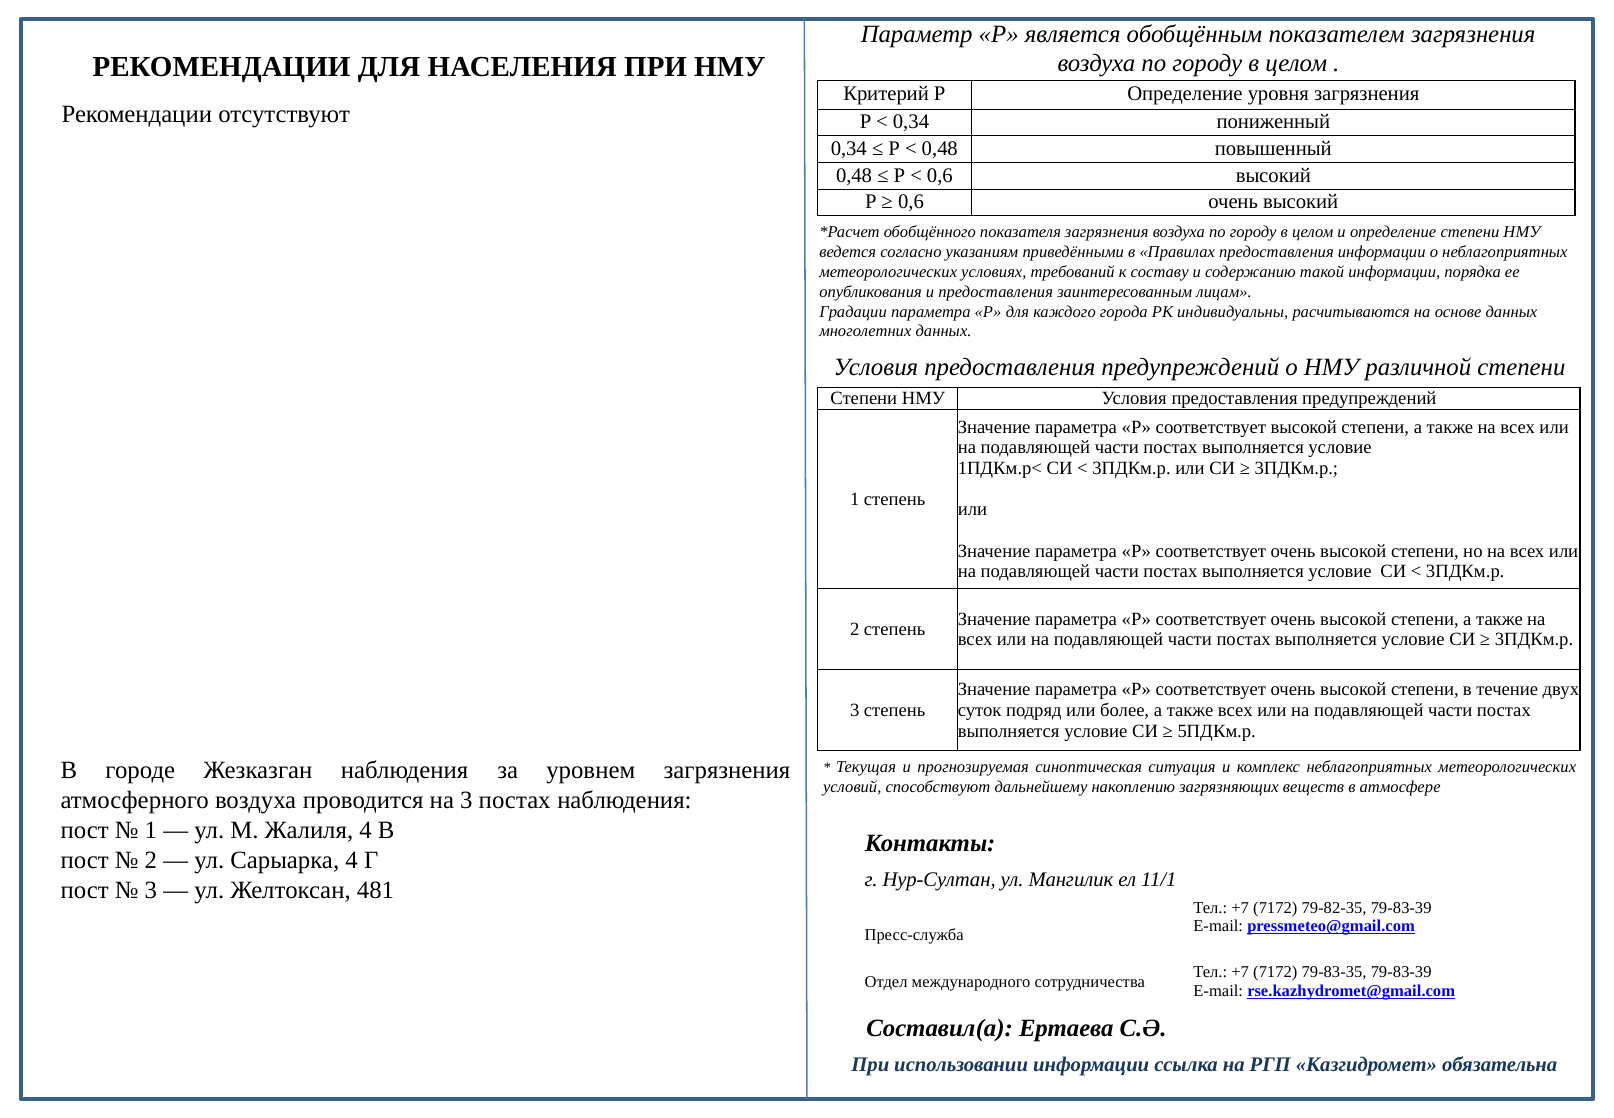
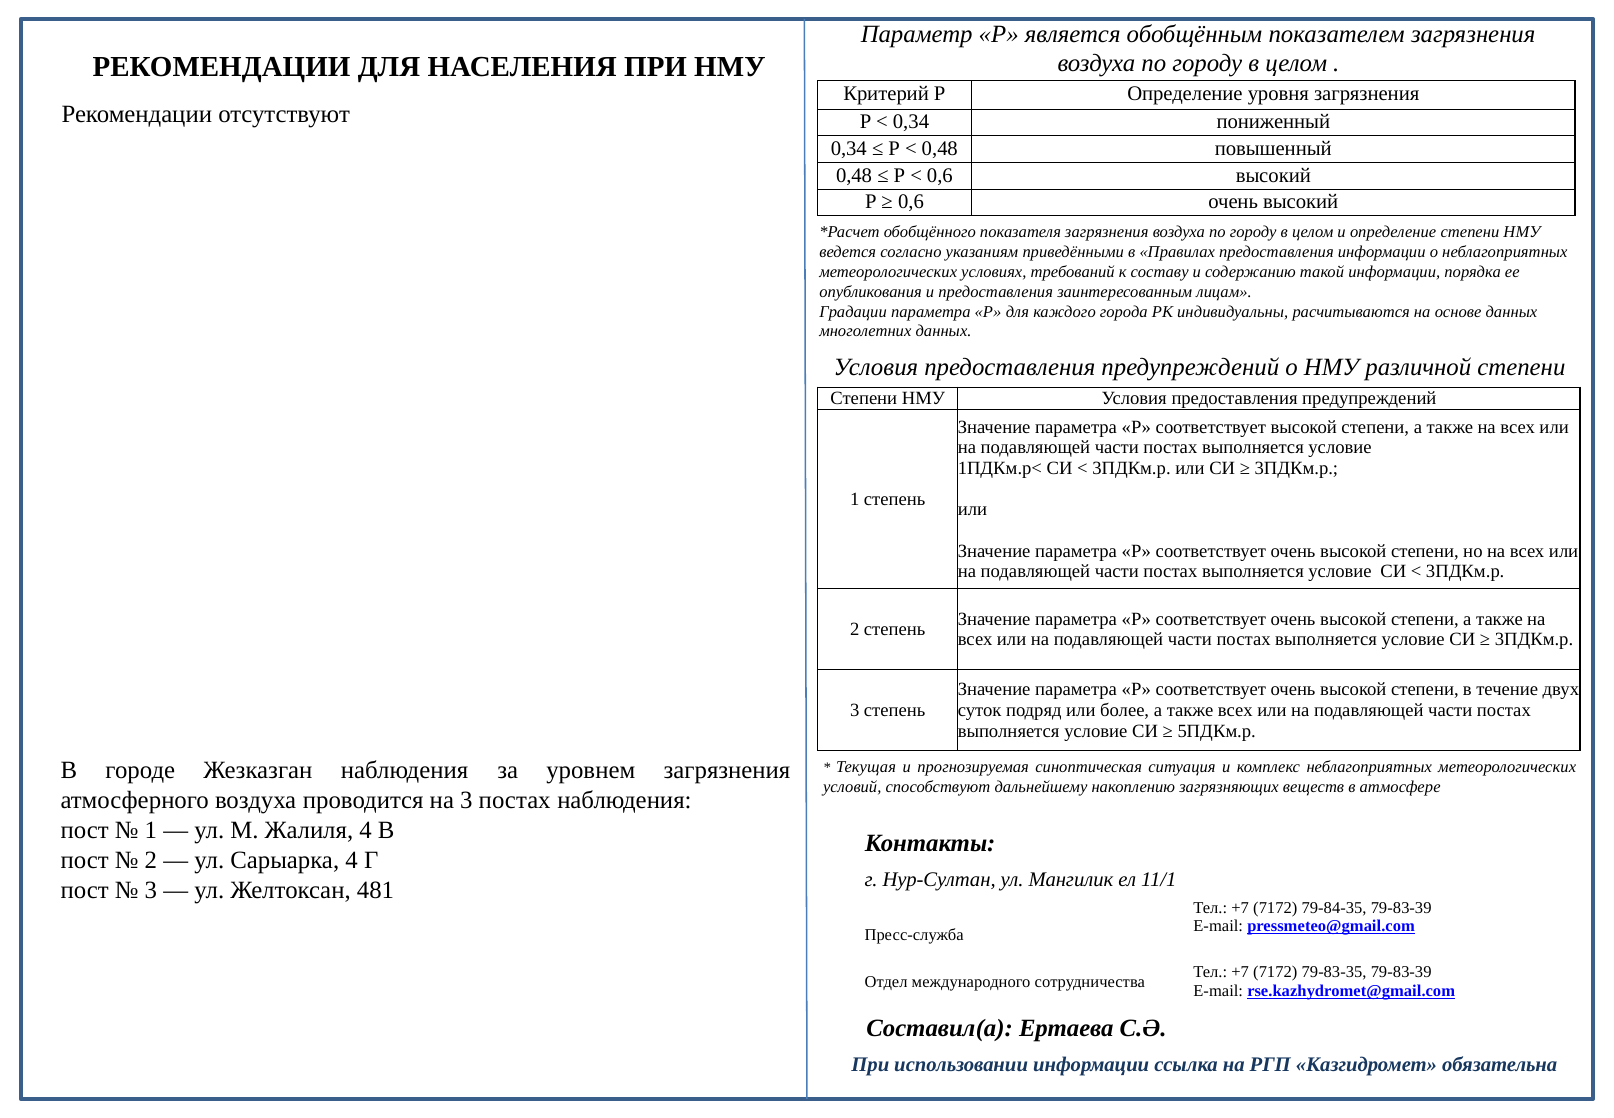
79-82-35: 79-82-35 -> 79-84-35
